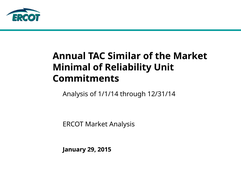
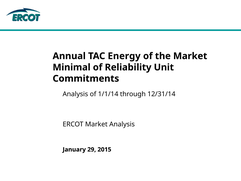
Similar: Similar -> Energy
